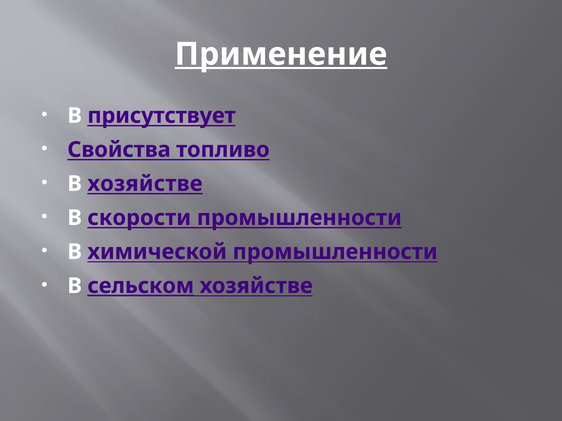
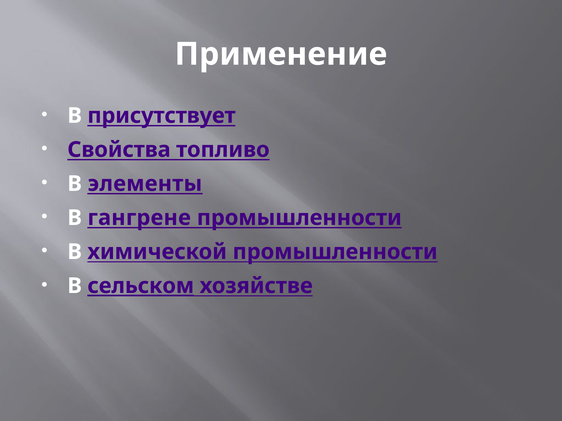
Применение underline: present -> none
В хозяйстве: хозяйстве -> элементы
скорости: скорости -> гангрене
